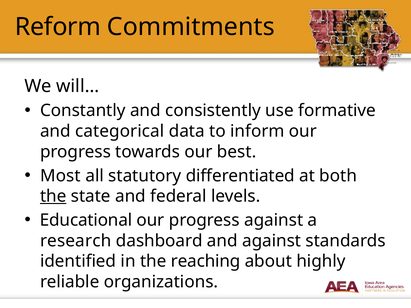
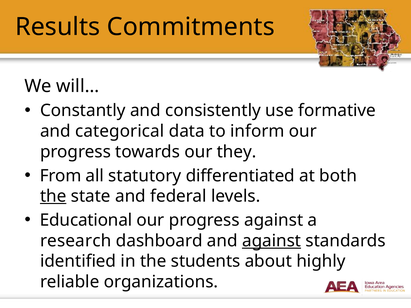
Reform: Reform -> Results
best: best -> they
Most: Most -> From
against at (272, 241) underline: none -> present
reaching: reaching -> students
